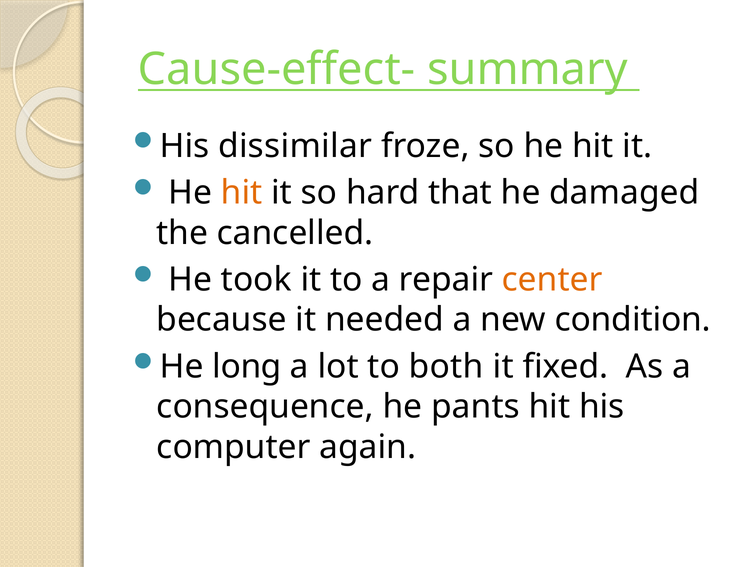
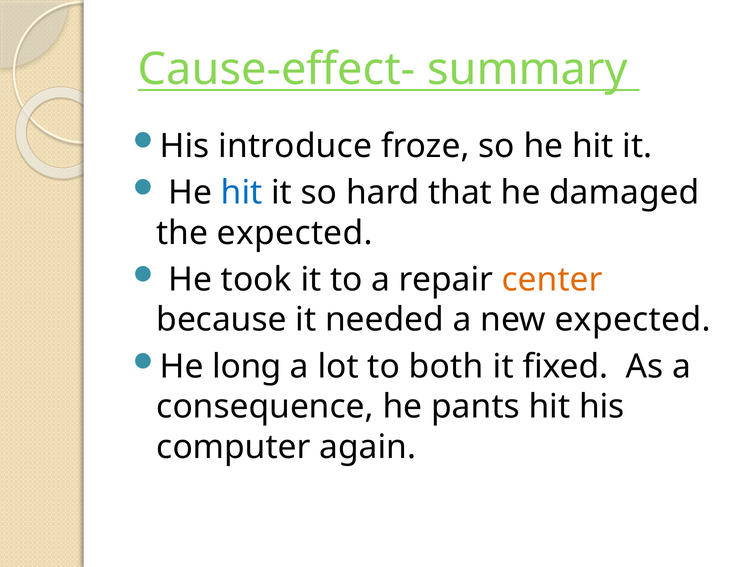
dissimilar: dissimilar -> introduce
hit at (242, 193) colour: orange -> blue
the cancelled: cancelled -> expected
new condition: condition -> expected
